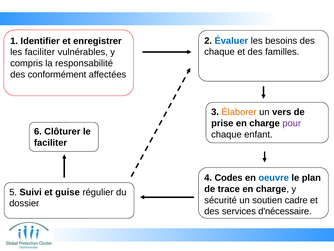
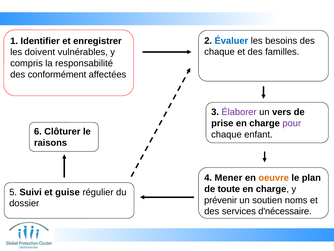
les faciliter: faciliter -> doivent
Élaborer colour: orange -> purple
faciliter at (51, 143): faciliter -> raisons
Codes: Codes -> Mener
oeuvre colour: blue -> orange
trace: trace -> toute
sécurité: sécurité -> prévenir
cadre: cadre -> noms
